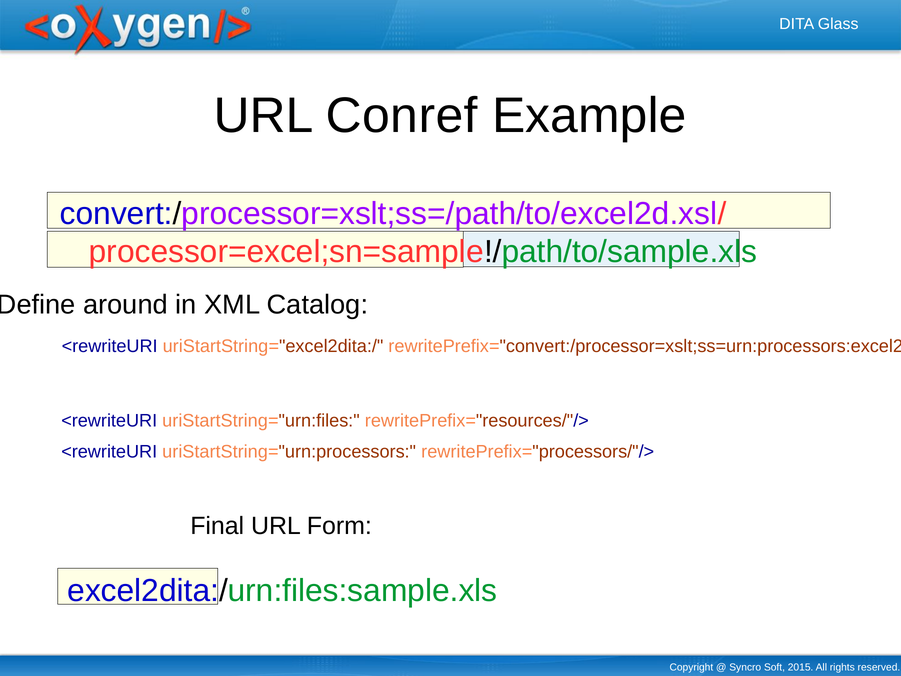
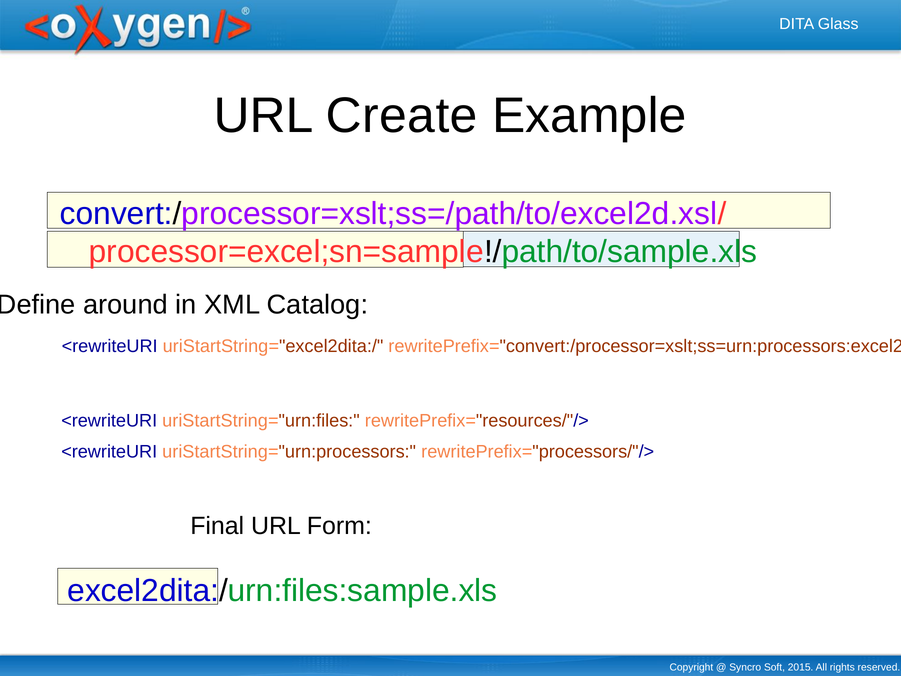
Conref: Conref -> Create
